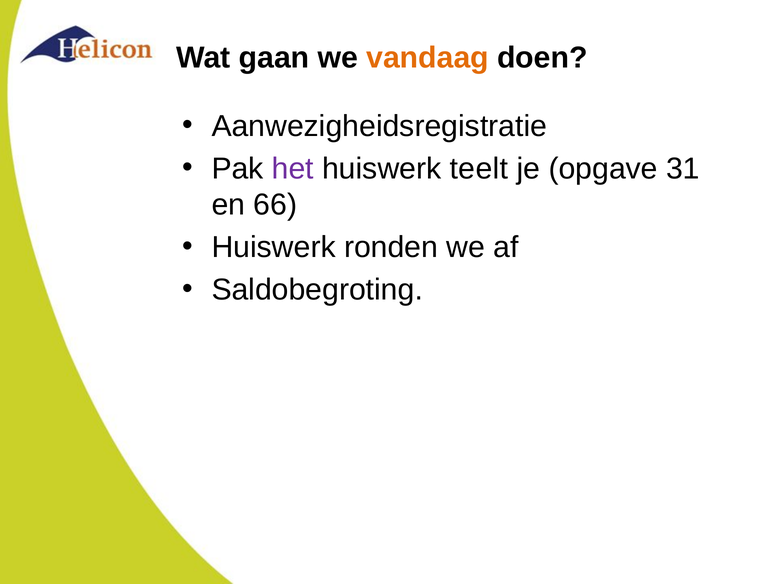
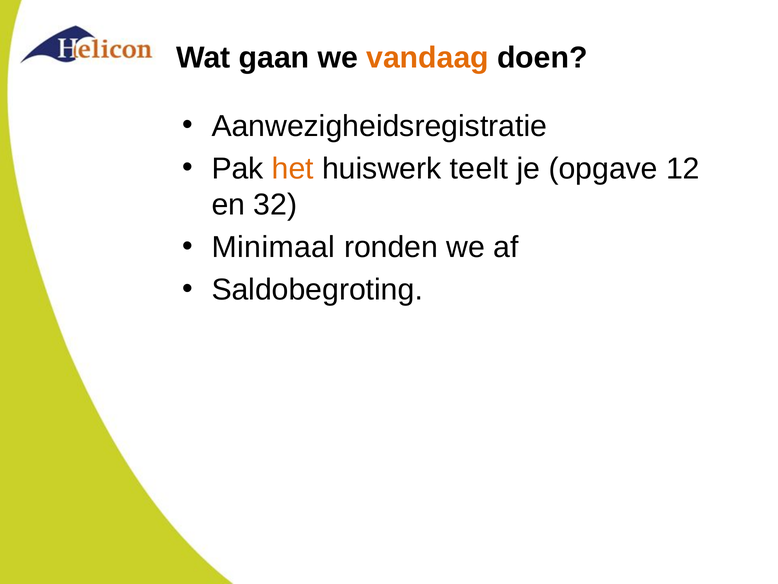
het colour: purple -> orange
31: 31 -> 12
66: 66 -> 32
Huiswerk at (274, 247): Huiswerk -> Minimaal
